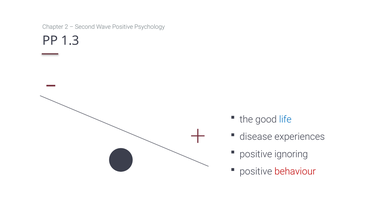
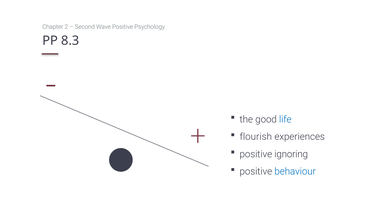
1.3: 1.3 -> 8.3
disease: disease -> flourish
behaviour colour: red -> blue
